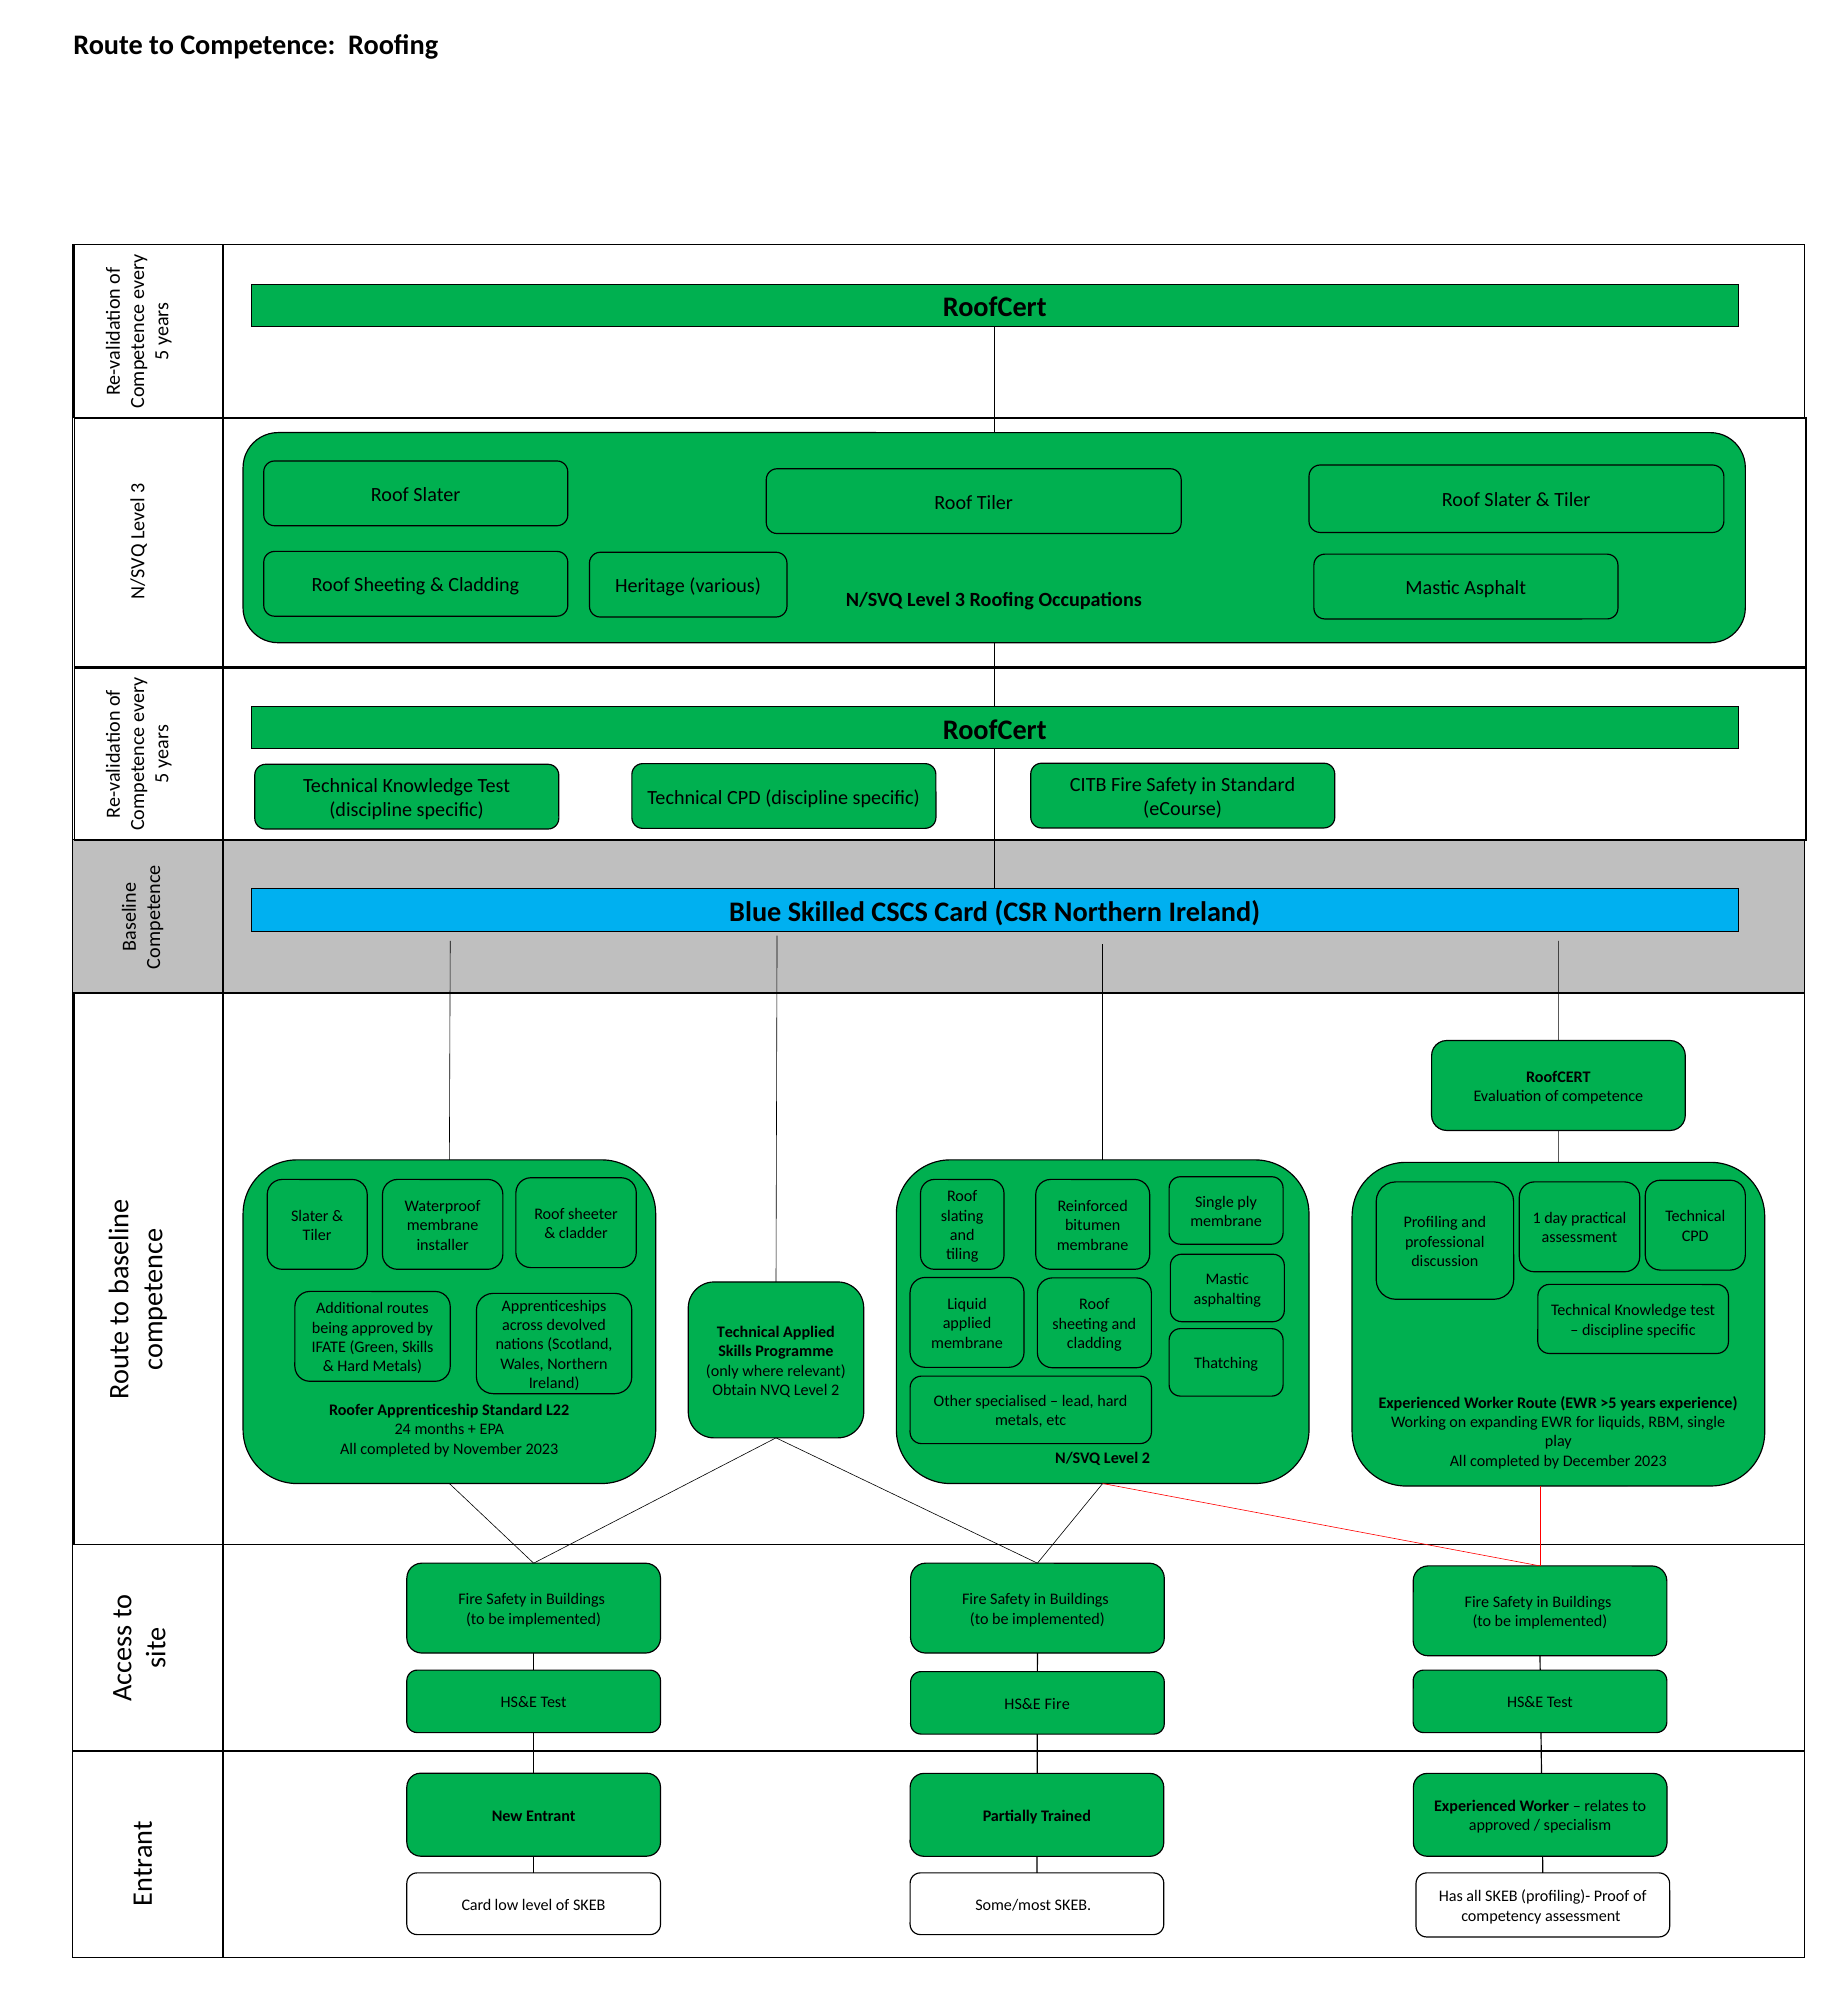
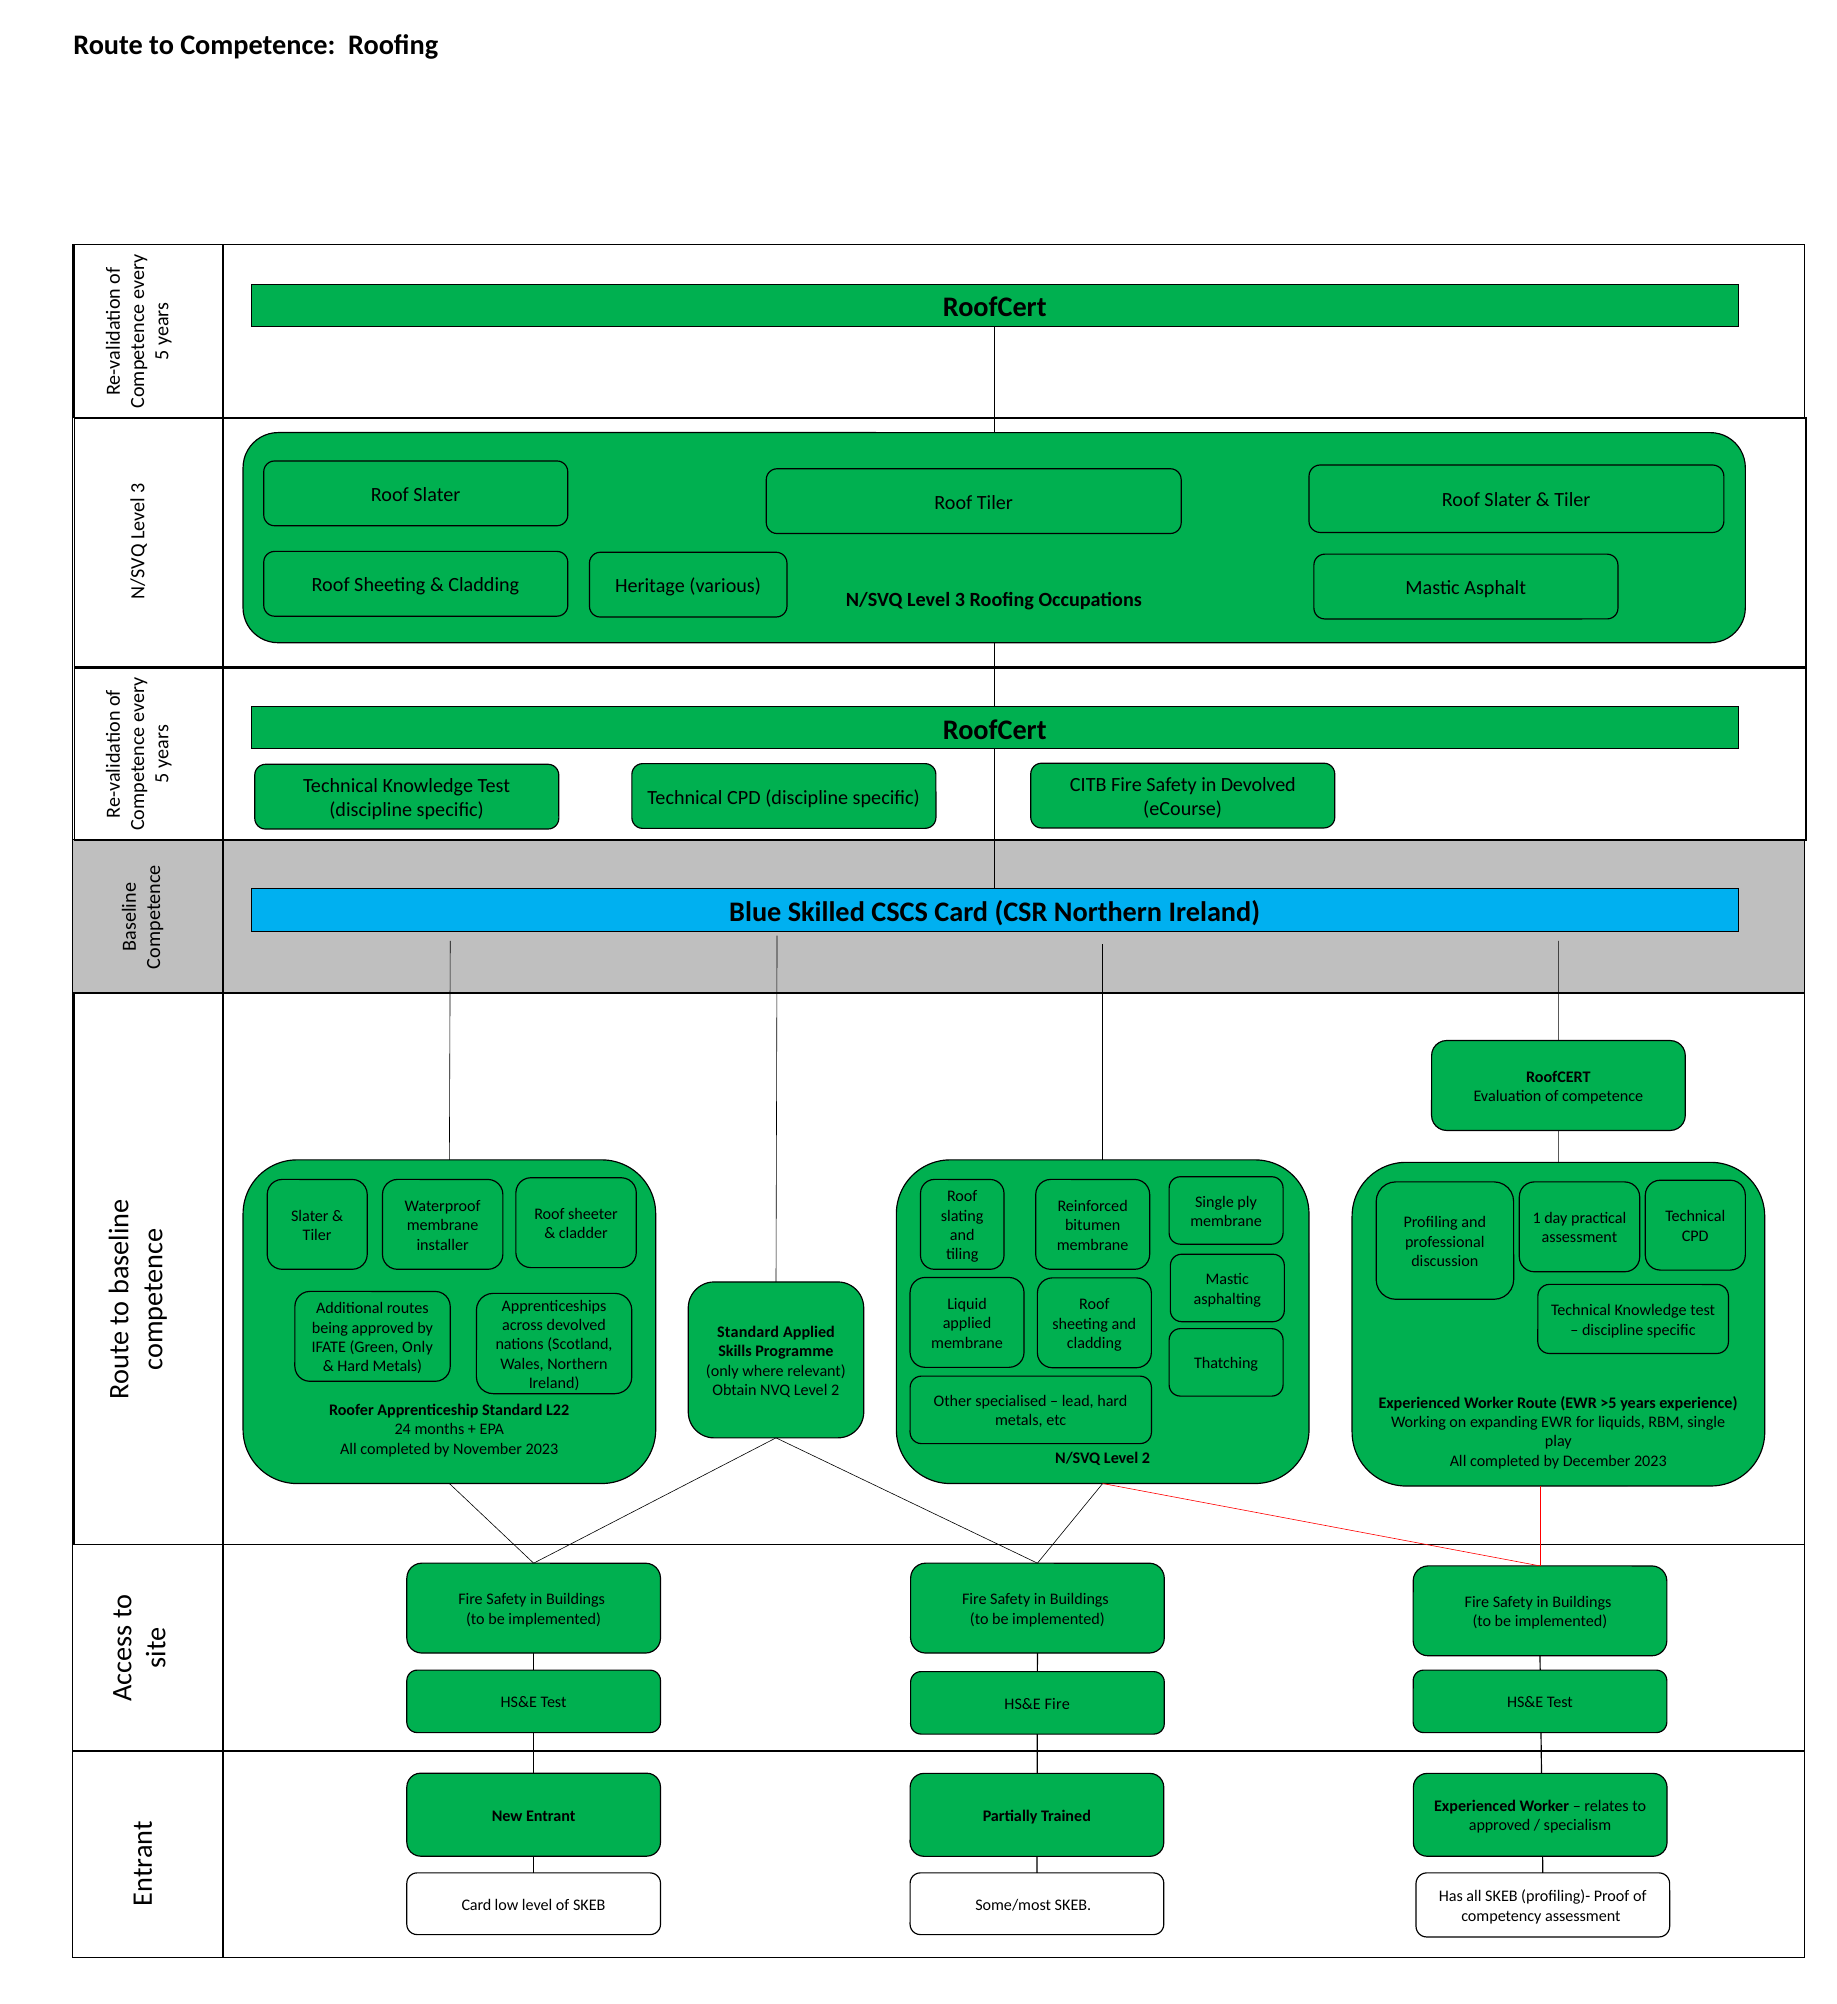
in Standard: Standard -> Devolved
Technical at (748, 1332): Technical -> Standard
Green Skills: Skills -> Only
